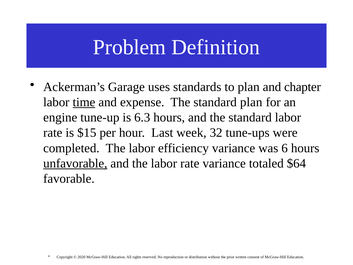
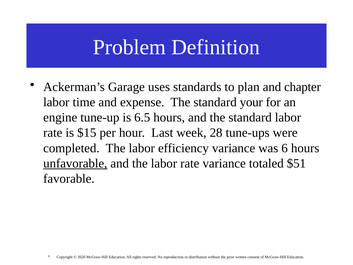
time underline: present -> none
standard plan: plan -> your
6.3: 6.3 -> 6.5
32: 32 -> 28
$64: $64 -> $51
